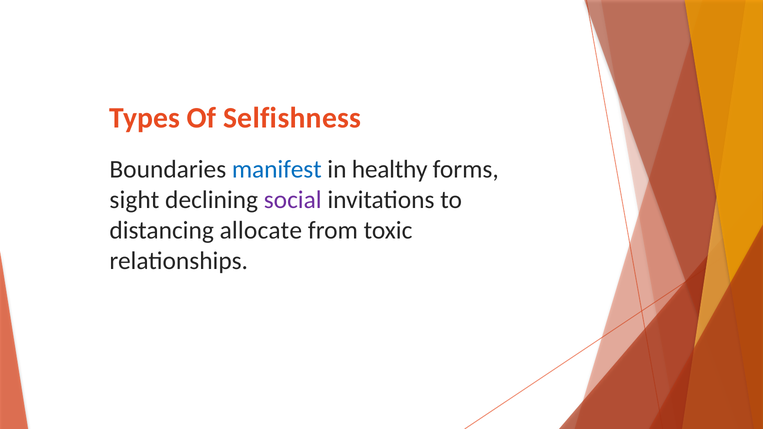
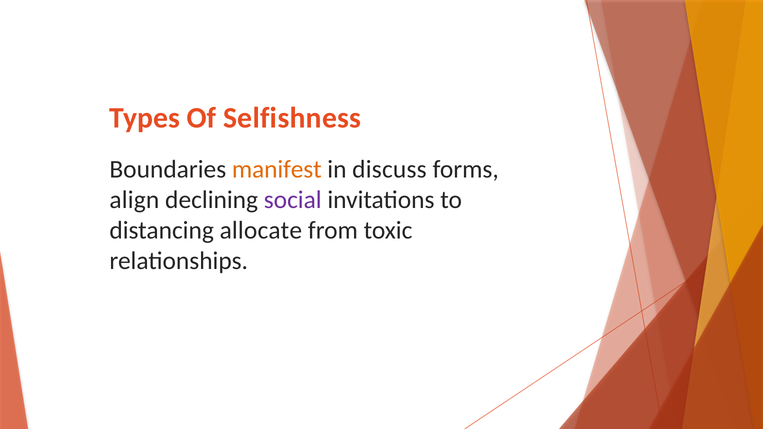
manifest colour: blue -> orange
healthy: healthy -> discuss
sight: sight -> align
